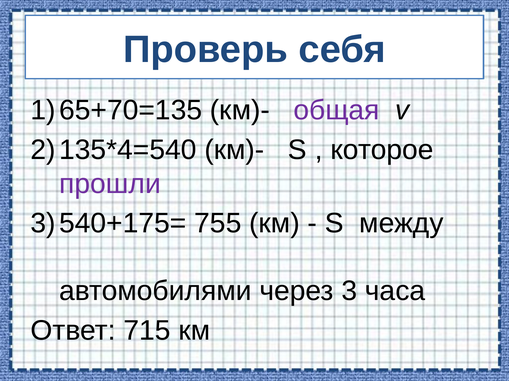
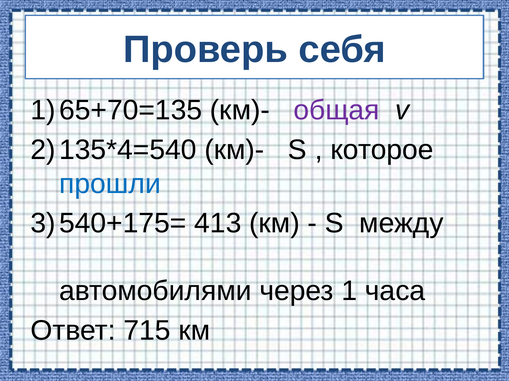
прошли colour: purple -> blue
755: 755 -> 413
3: 3 -> 1
